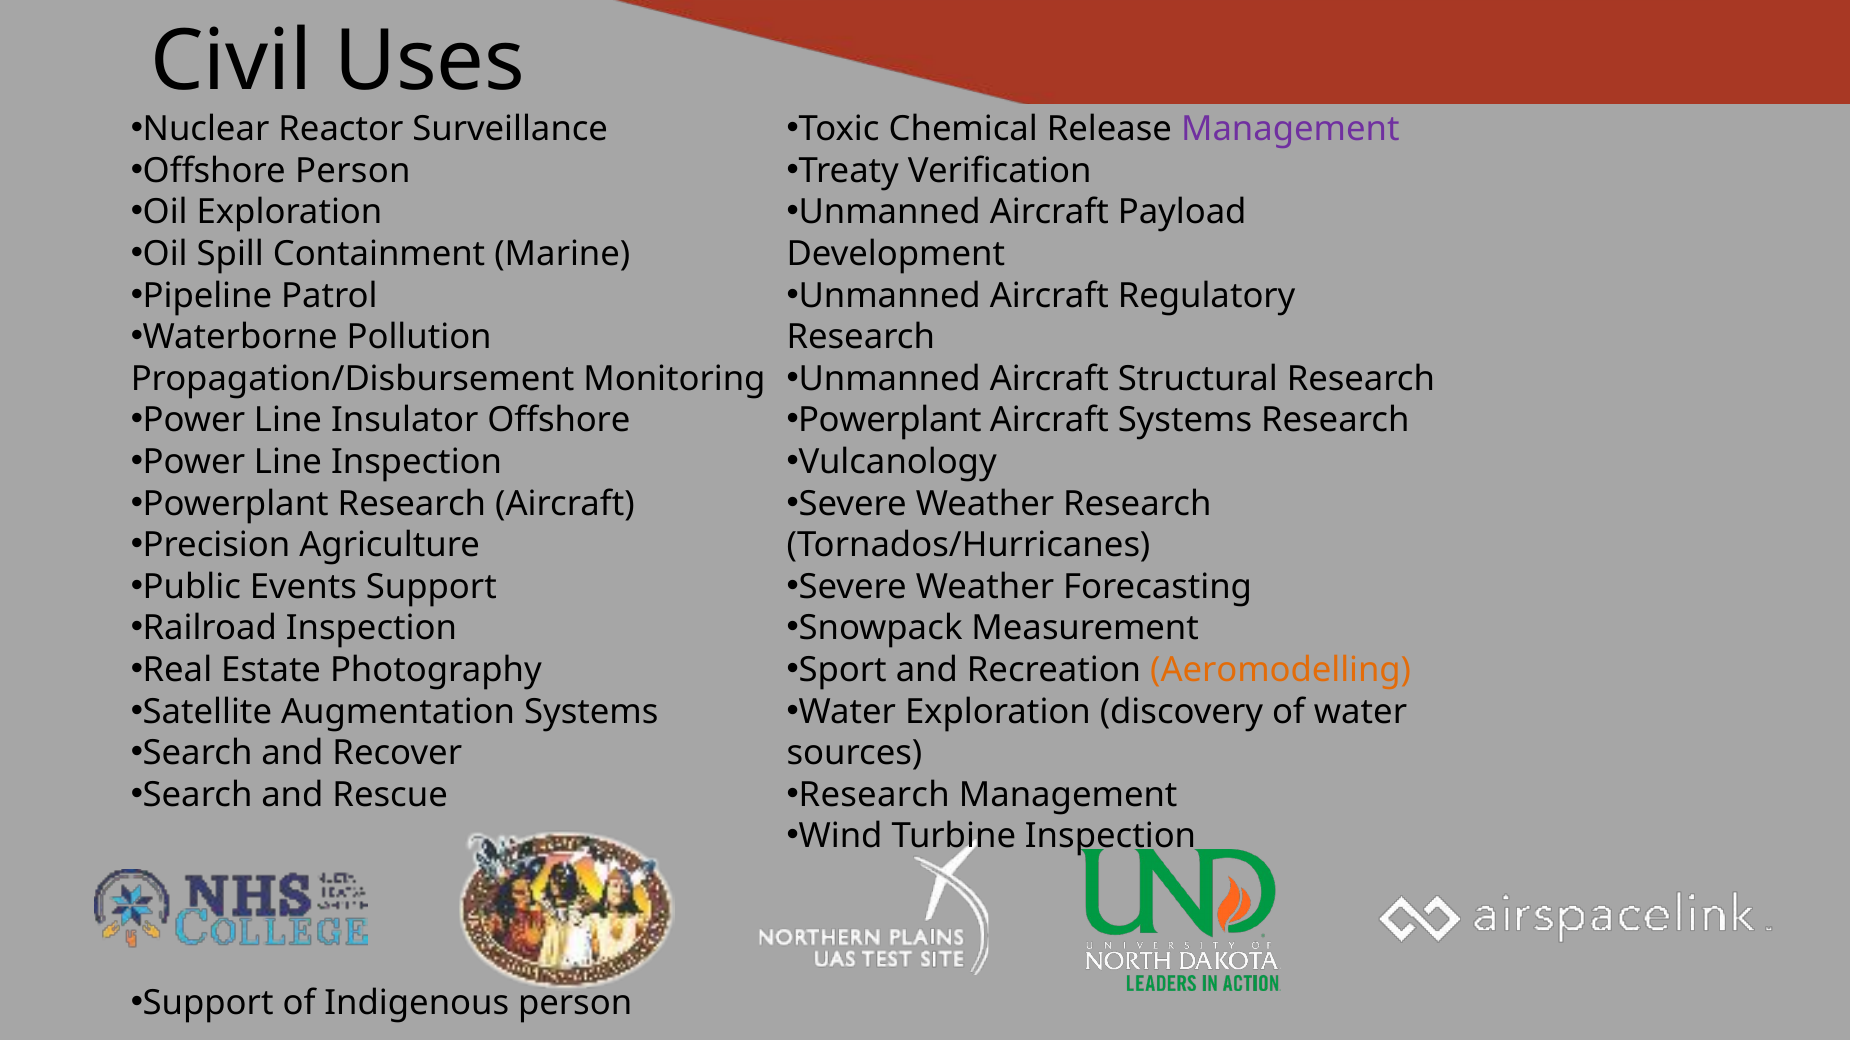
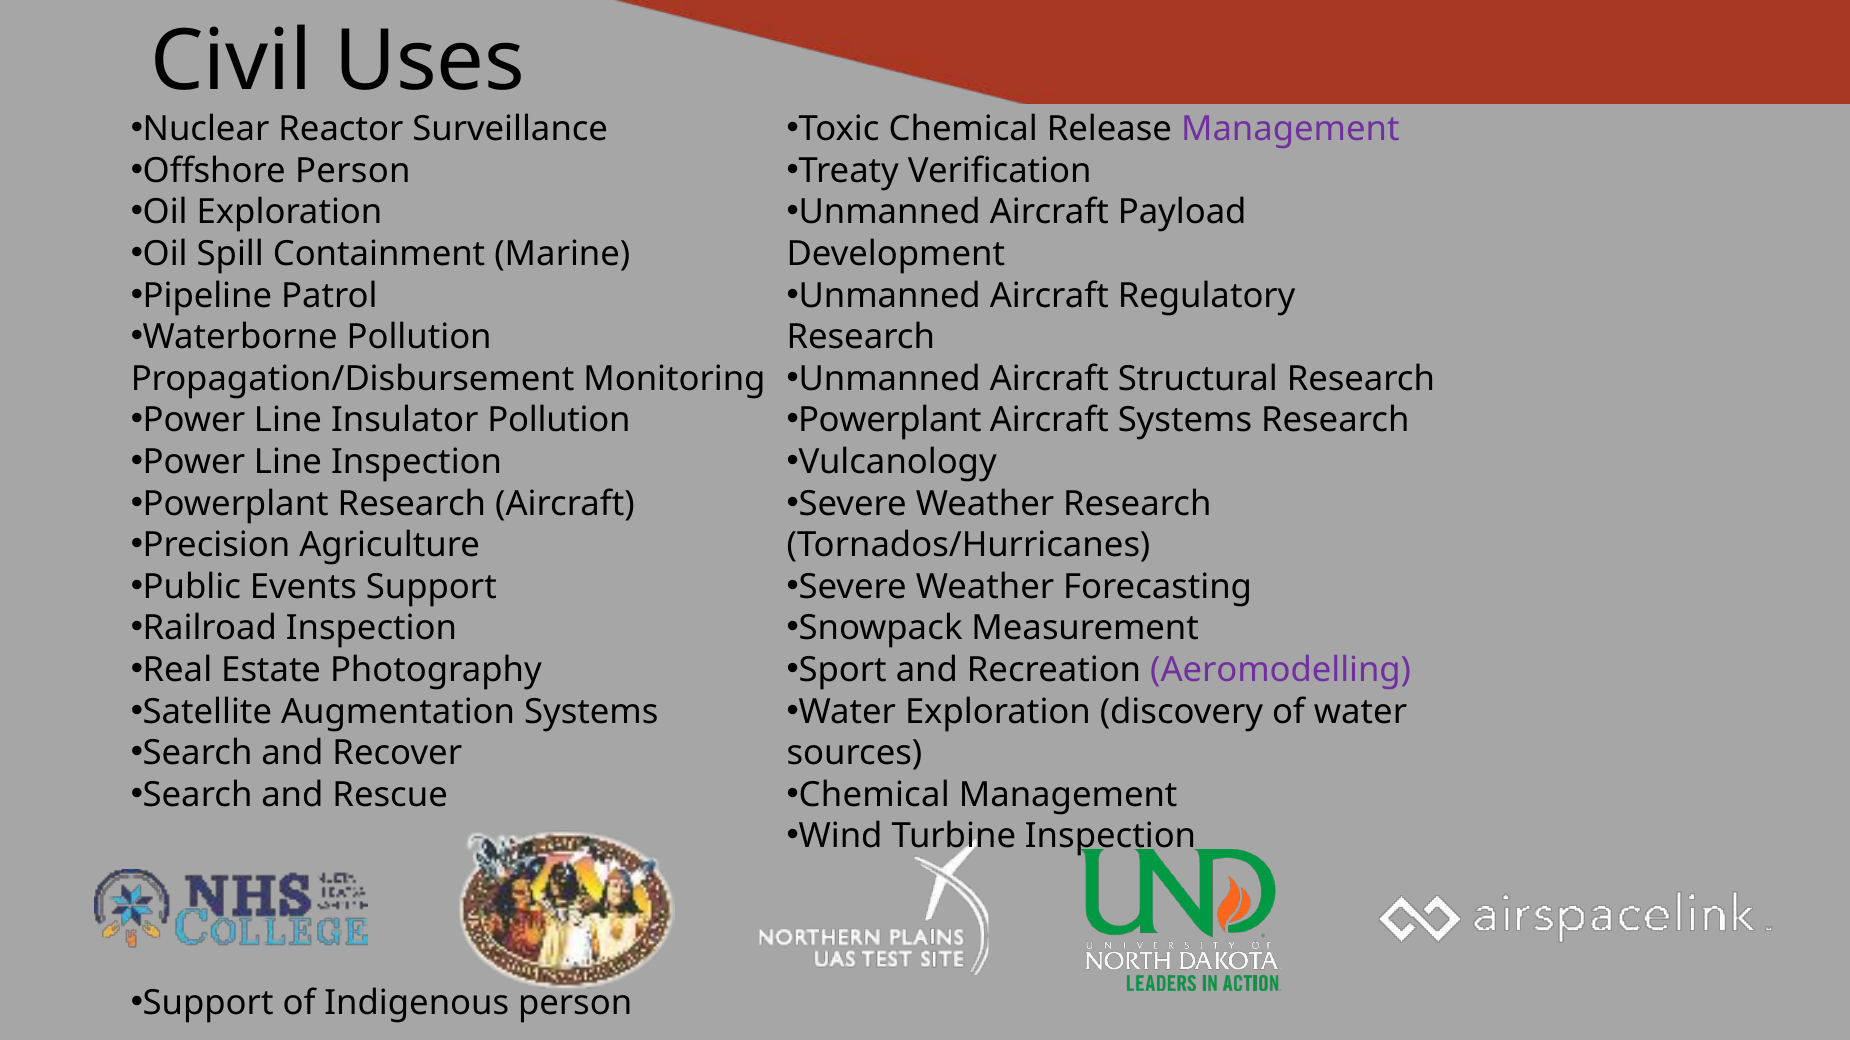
Insulator Offshore: Offshore -> Pollution
Aeromodelling colour: orange -> purple
Research at (874, 795): Research -> Chemical
